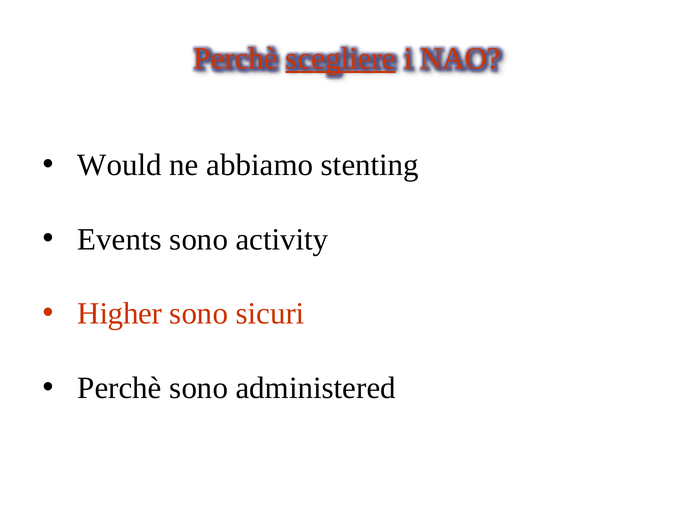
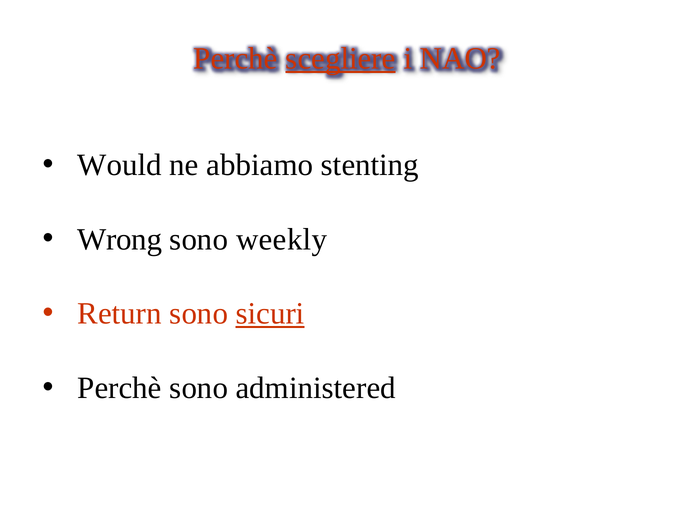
Events: Events -> Wrong
activity: activity -> weekly
Higher: Higher -> Return
sicuri underline: none -> present
